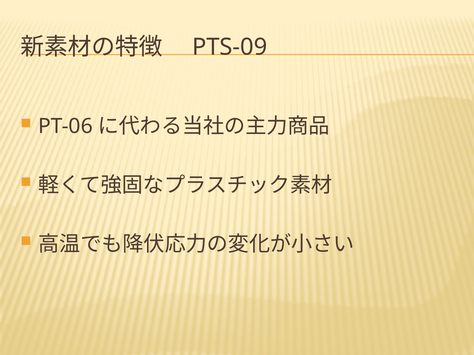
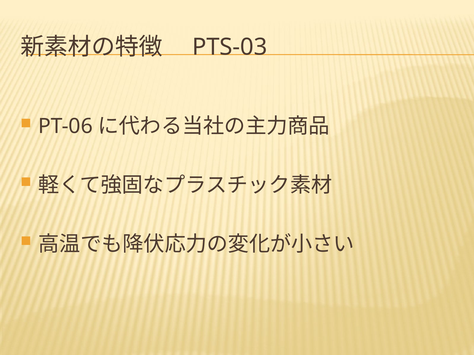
PTS-09: PTS-09 -> PTS-03
